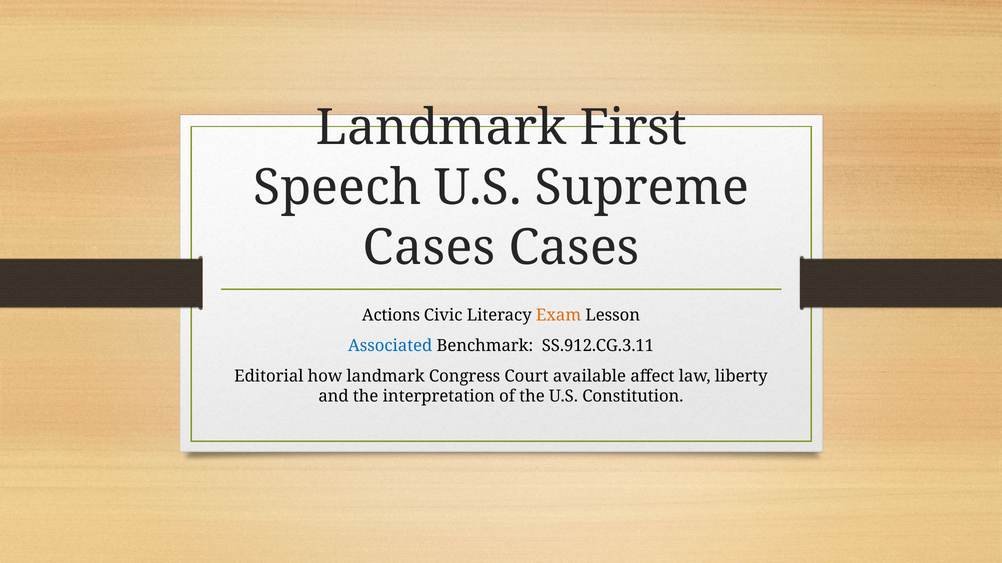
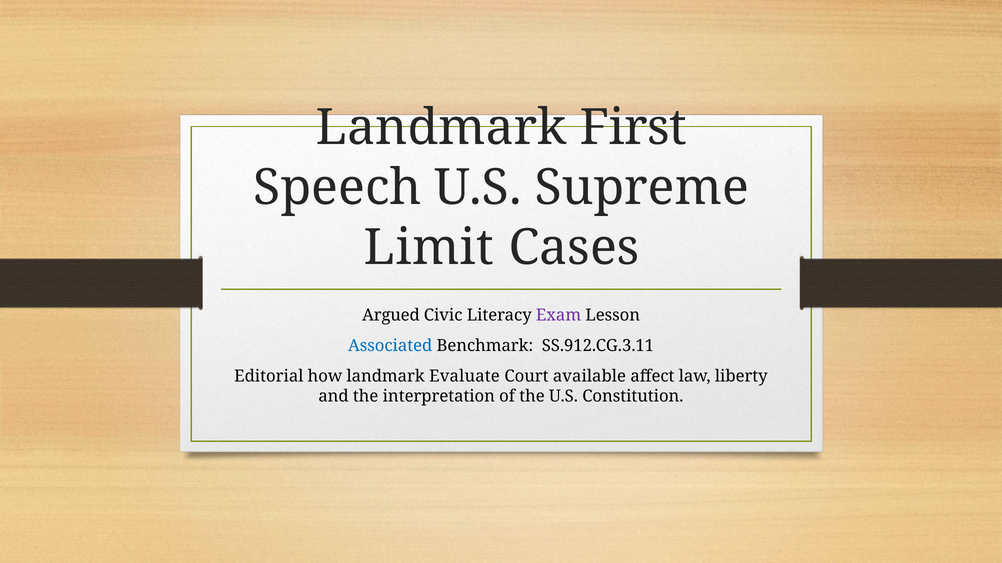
Cases at (429, 248): Cases -> Limit
Actions: Actions -> Argued
Exam colour: orange -> purple
Congress: Congress -> Evaluate
